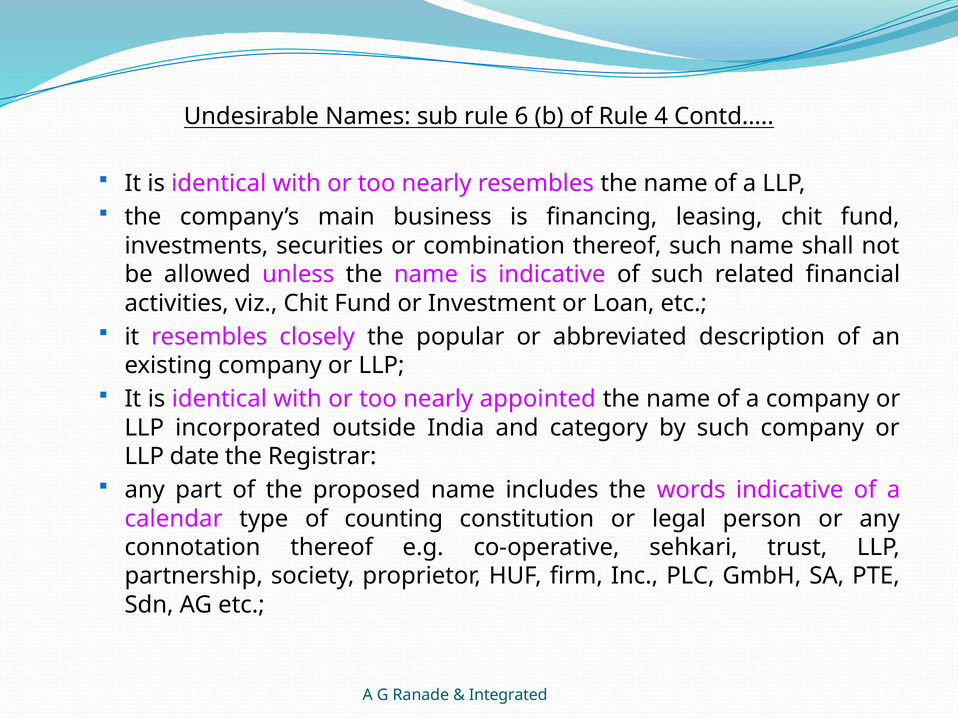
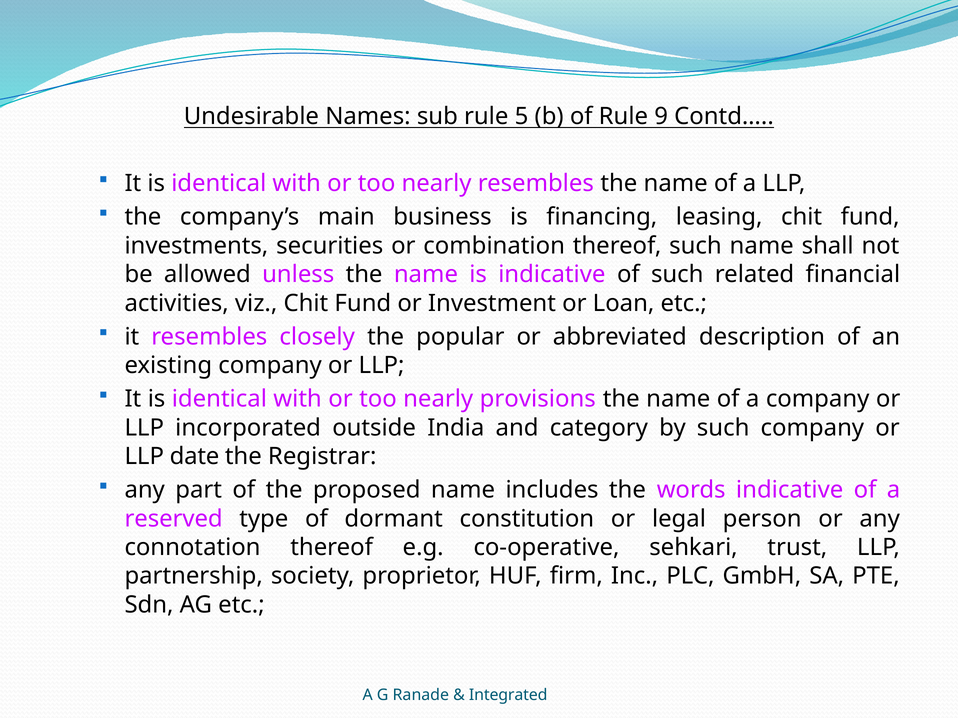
6: 6 -> 5
4: 4 -> 9
appointed: appointed -> provisions
calendar: calendar -> reserved
counting: counting -> dormant
